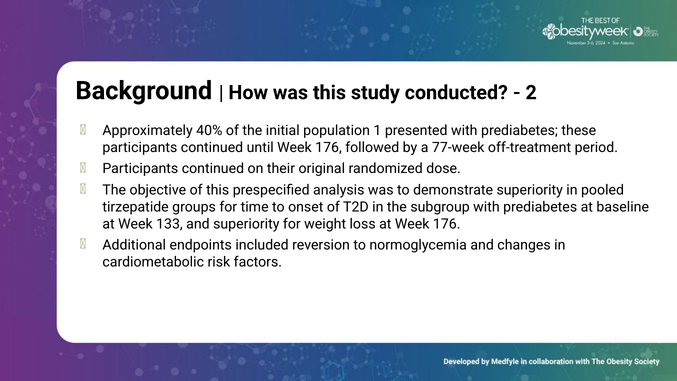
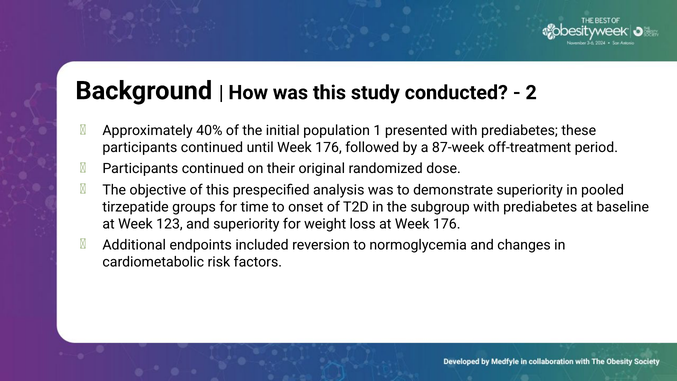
77-week: 77-week -> 87-week
133: 133 -> 123
